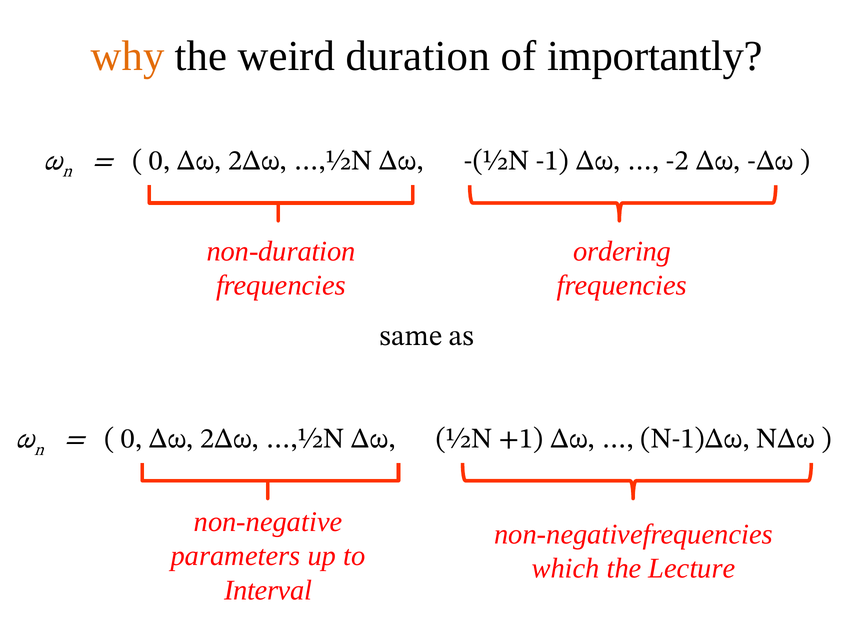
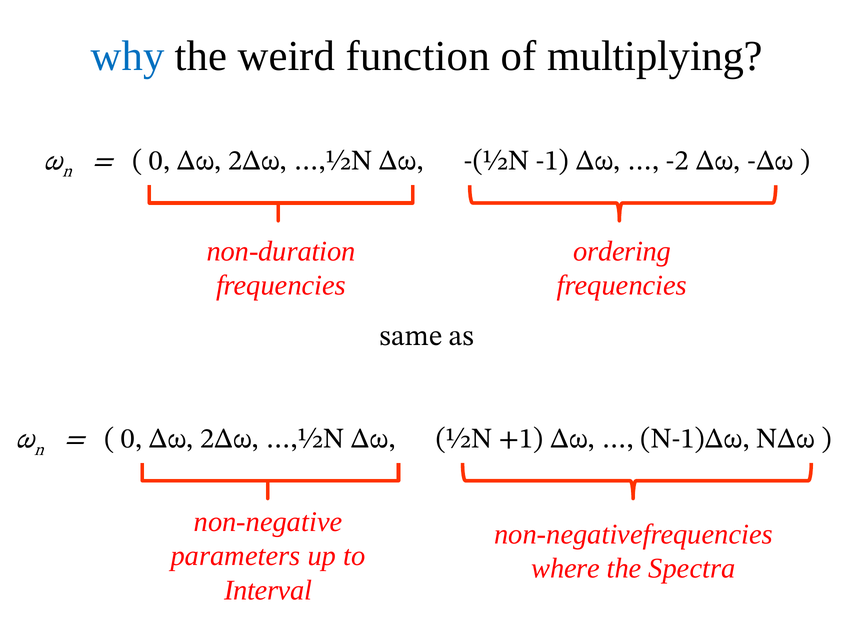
why colour: orange -> blue
duration: duration -> function
importantly: importantly -> multiplying
which: which -> where
Lecture: Lecture -> Spectra
